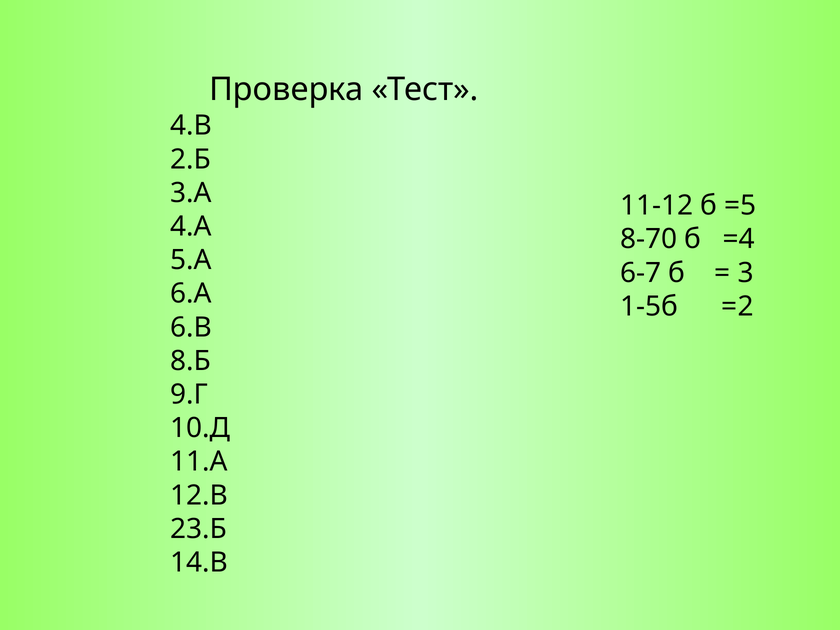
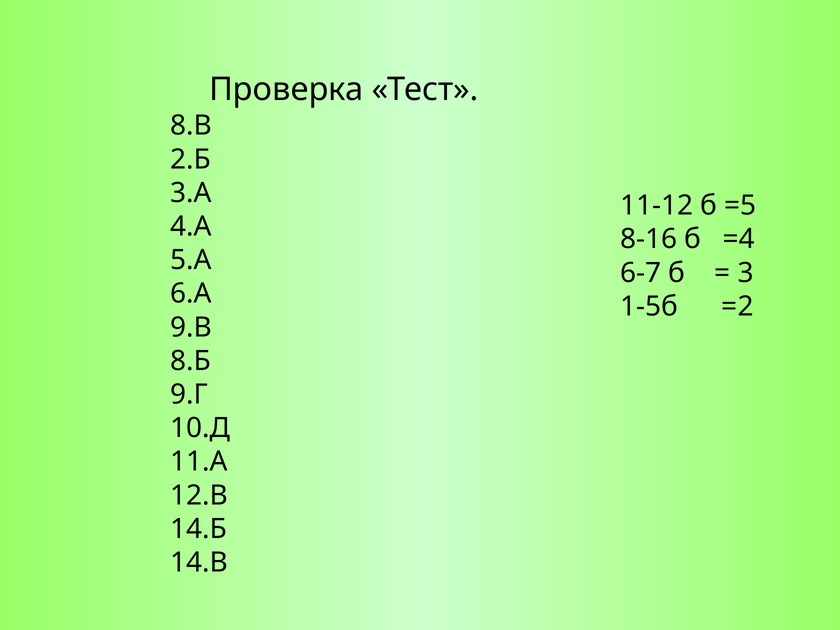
4.В: 4.В -> 8.В
8-70: 8-70 -> 8-16
6.В: 6.В -> 9.В
23.Б: 23.Б -> 14.Б
